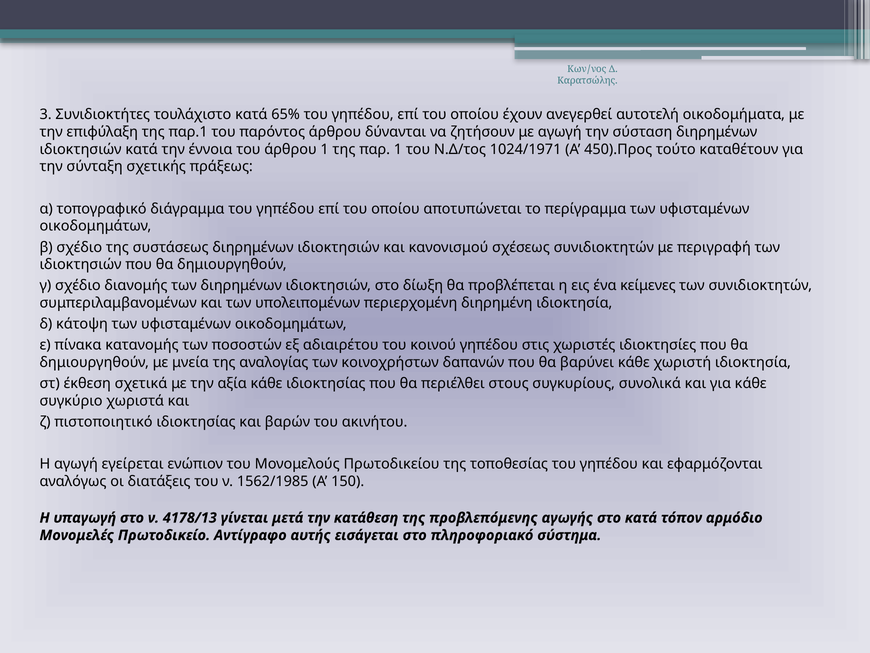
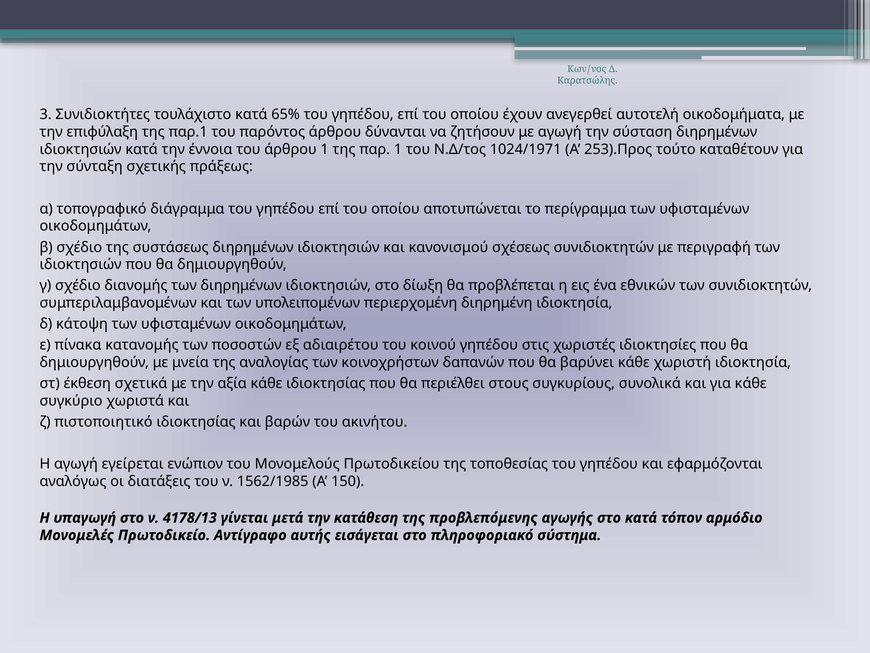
450).Προς: 450).Προς -> 253).Προς
κείμενες: κείμενες -> εθνικών
